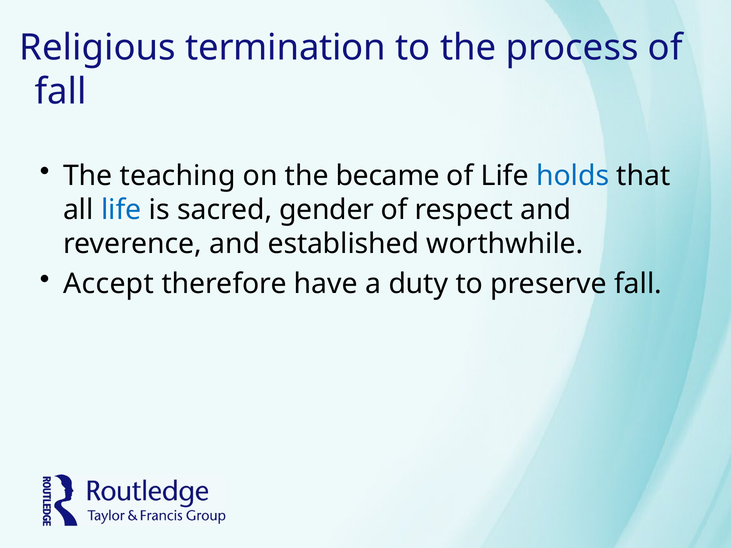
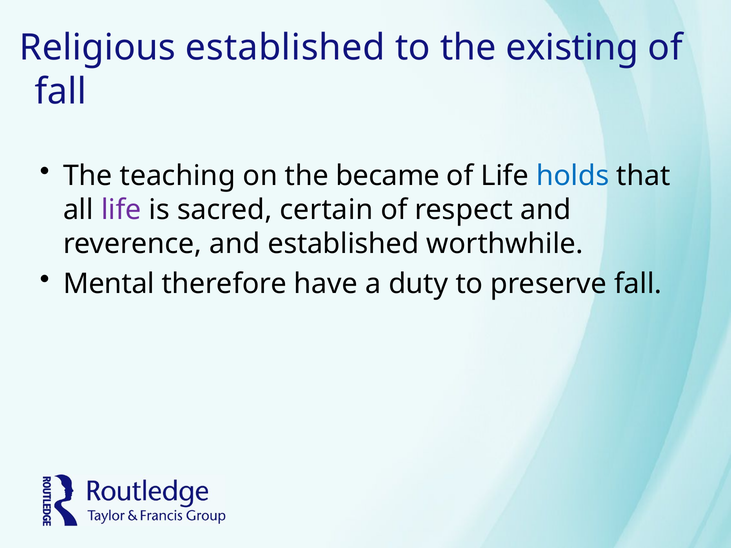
Religious termination: termination -> established
process: process -> existing
life at (121, 210) colour: blue -> purple
gender: gender -> certain
Accept: Accept -> Mental
